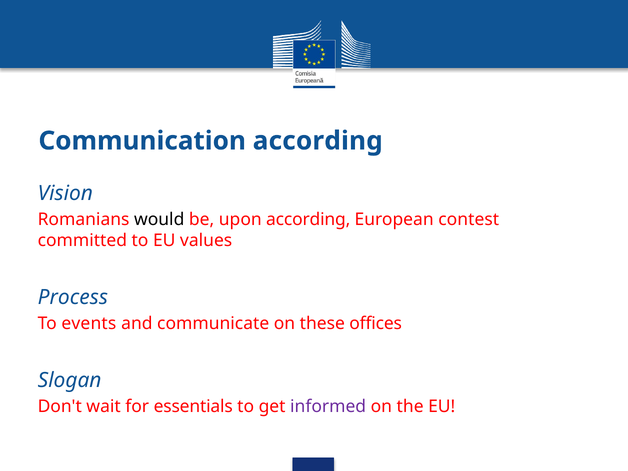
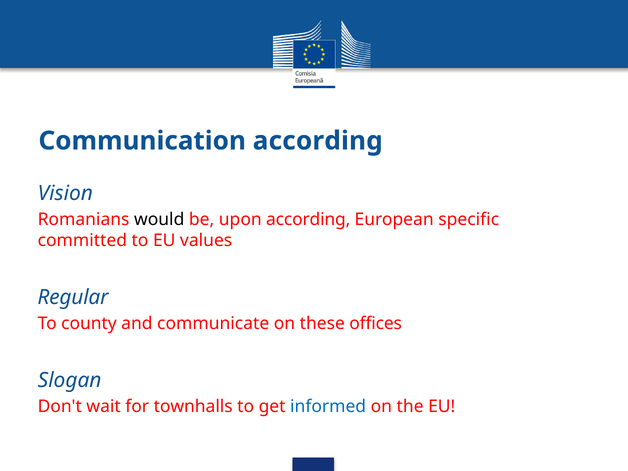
contest: contest -> specific
Process: Process -> Regular
events: events -> county
essentials: essentials -> townhalls
informed colour: purple -> blue
